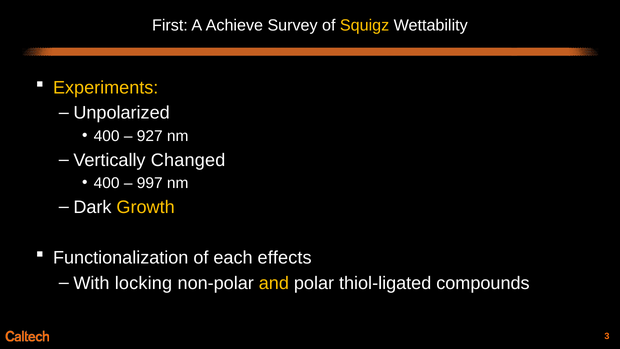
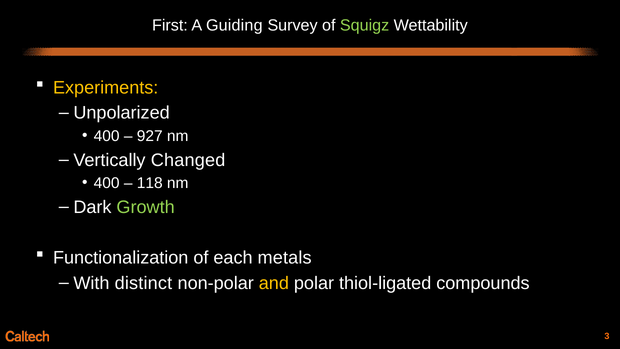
Achieve: Achieve -> Guiding
Squigz colour: yellow -> light green
997: 997 -> 118
Growth colour: yellow -> light green
effects: effects -> metals
locking: locking -> distinct
